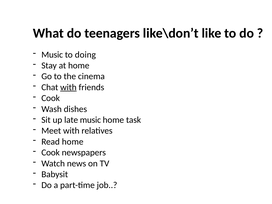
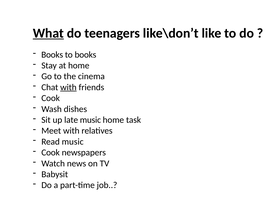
What underline: none -> present
Music at (52, 55): Music -> Books
to doing: doing -> books
Read home: home -> music
